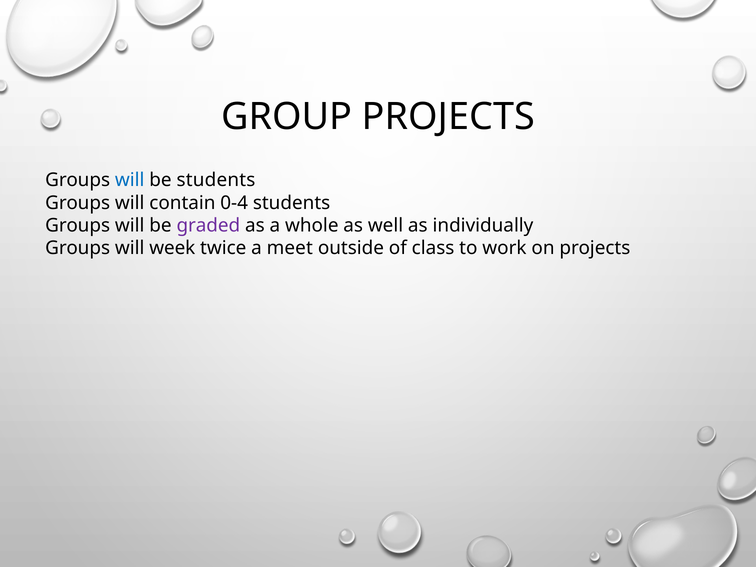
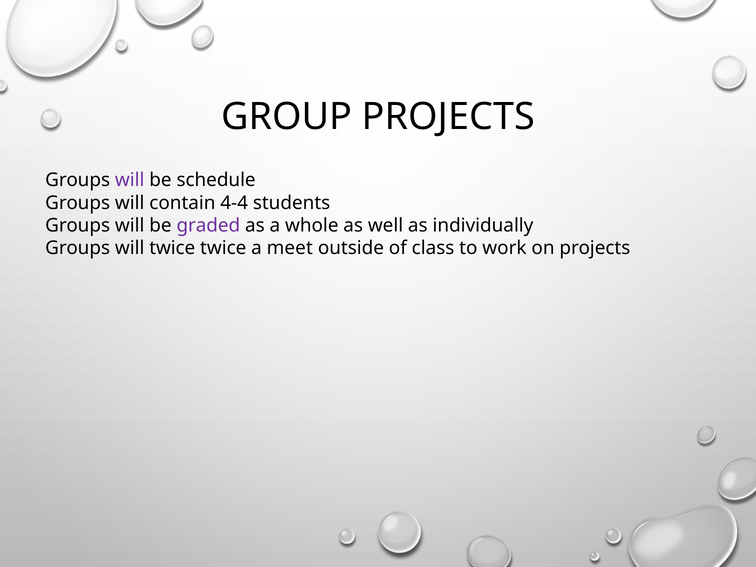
will at (130, 180) colour: blue -> purple
be students: students -> schedule
0-4: 0-4 -> 4-4
will week: week -> twice
